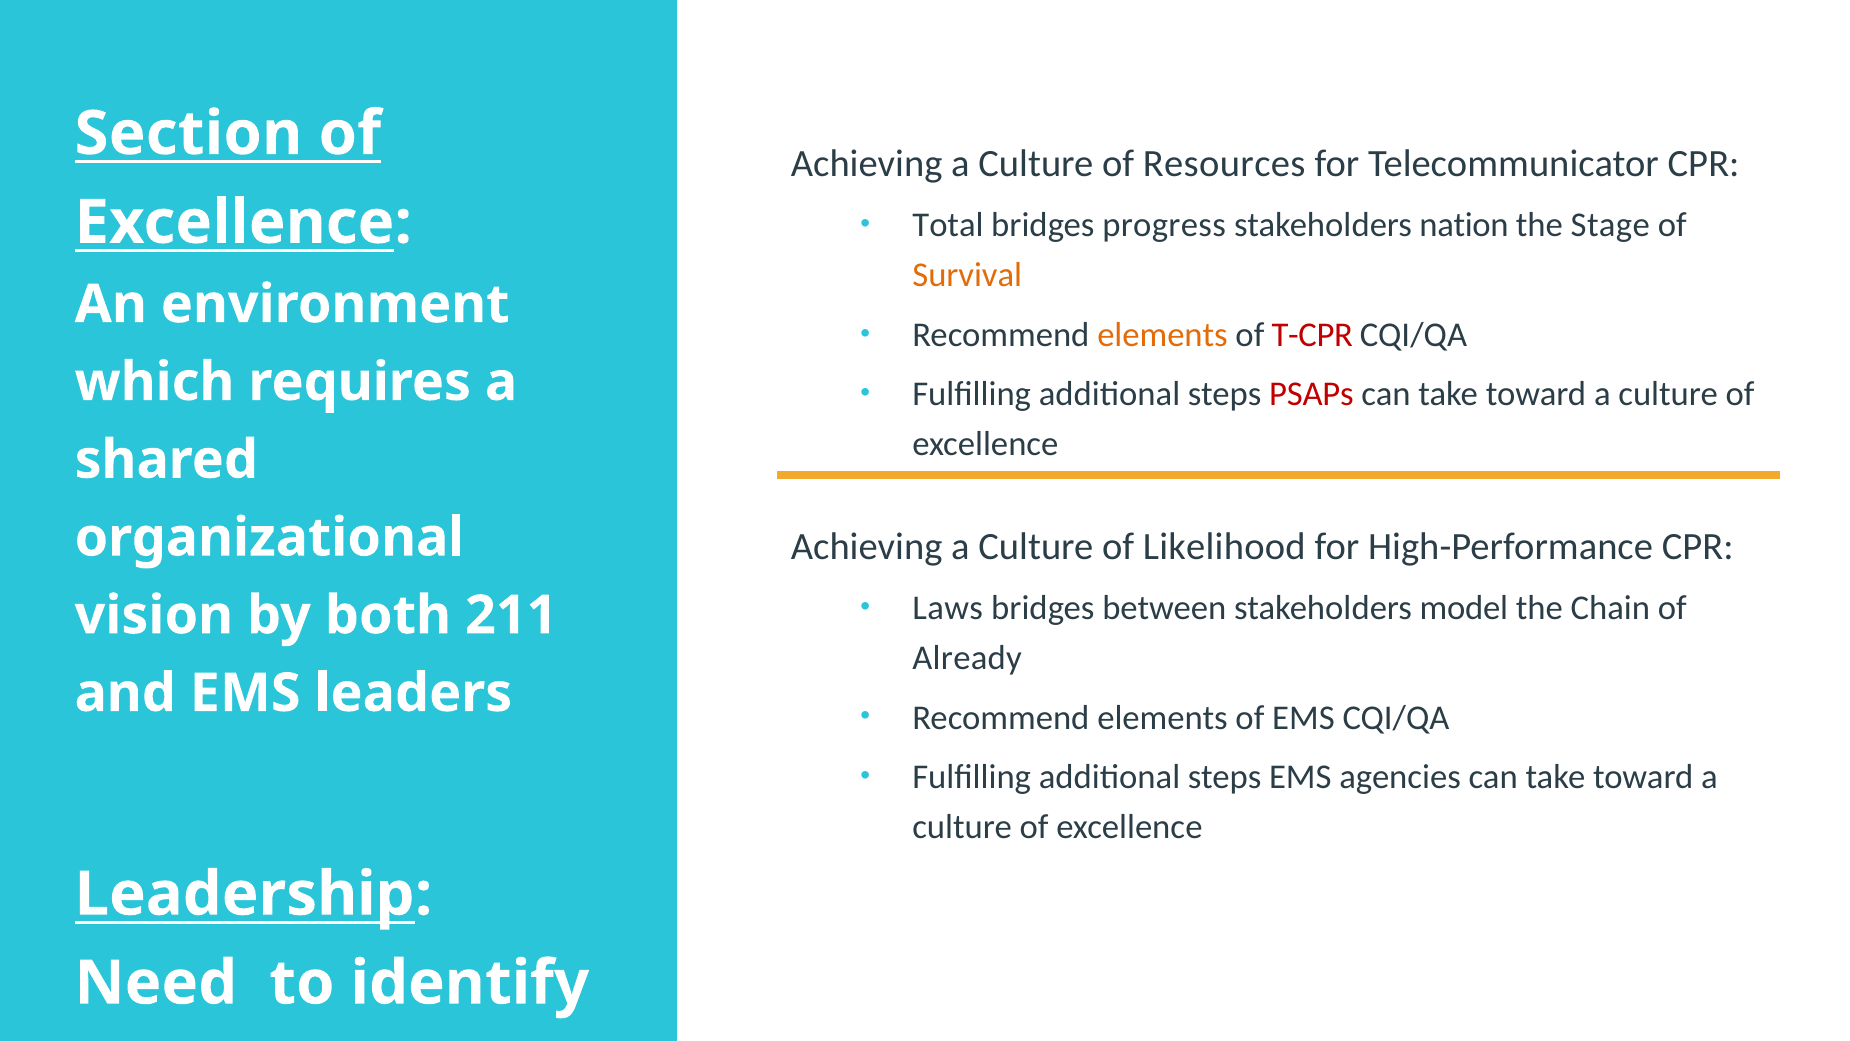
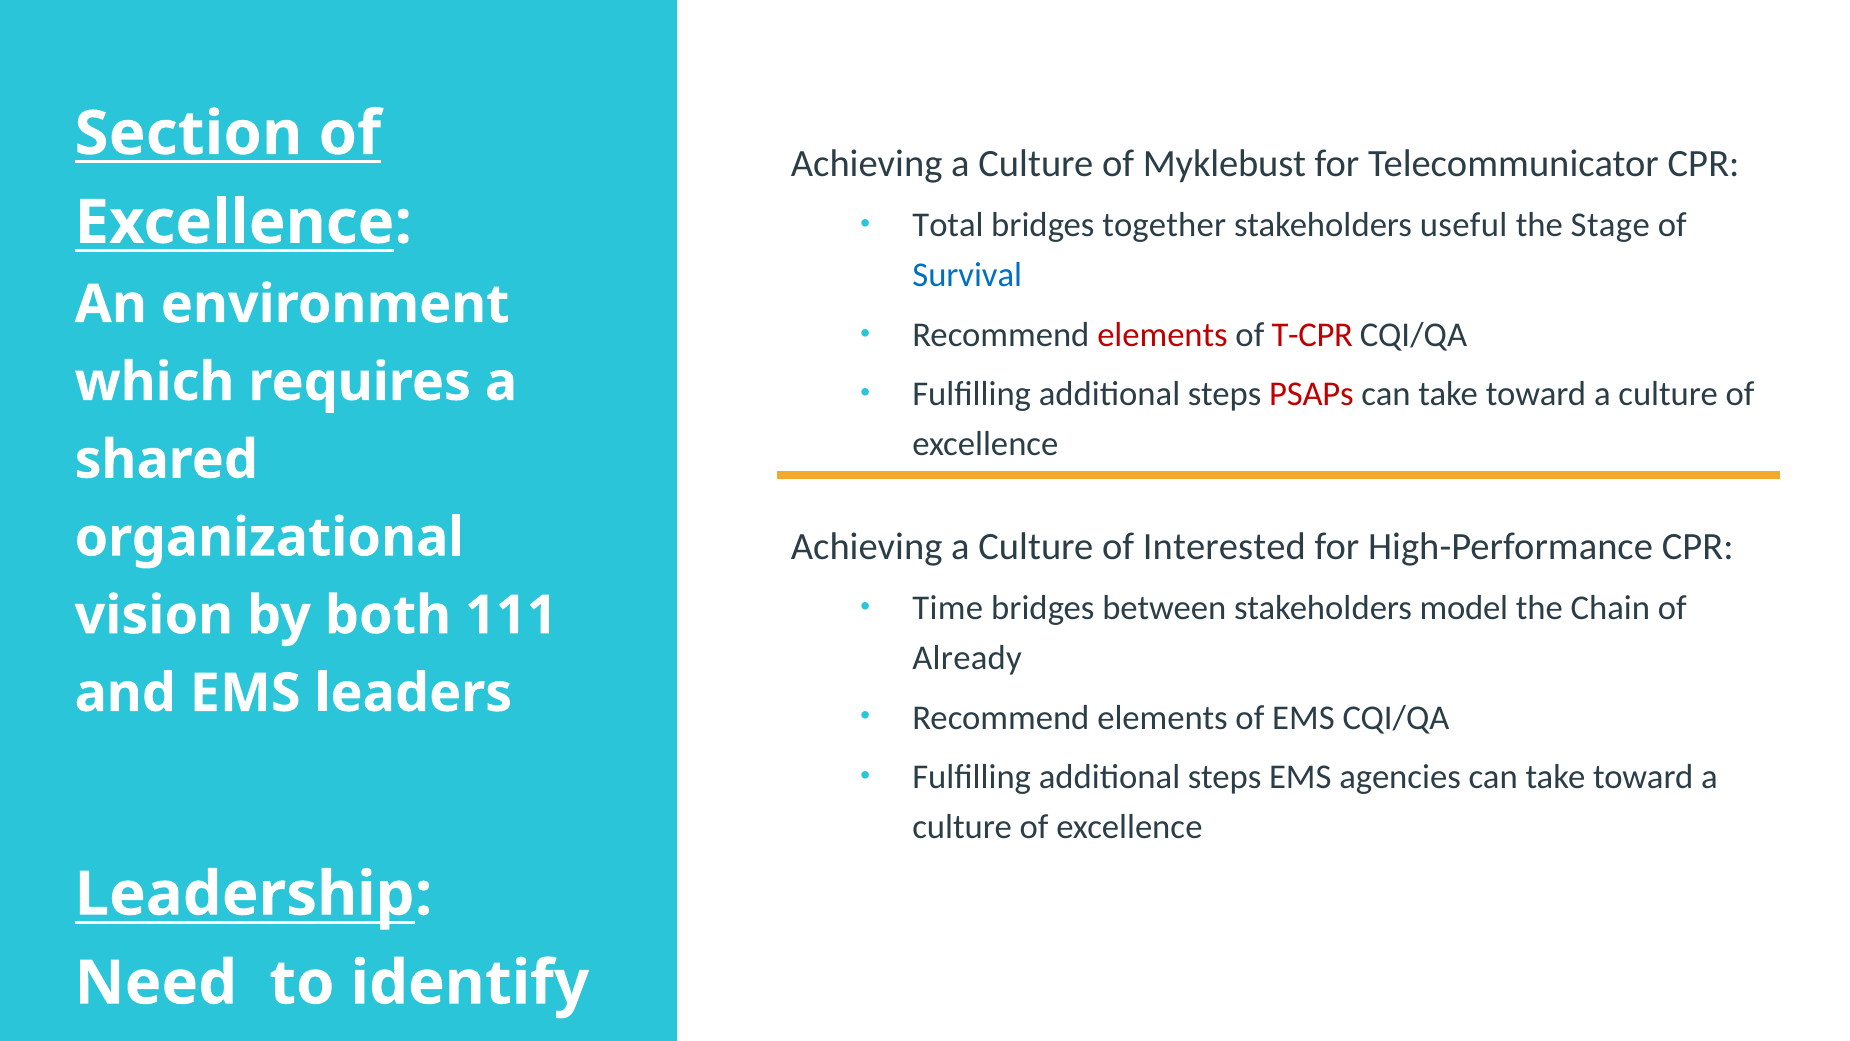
Resources: Resources -> Myklebust
progress: progress -> together
nation: nation -> useful
Survival colour: orange -> blue
elements at (1163, 335) colour: orange -> red
Likelihood: Likelihood -> Interested
Laws: Laws -> Time
211: 211 -> 111
